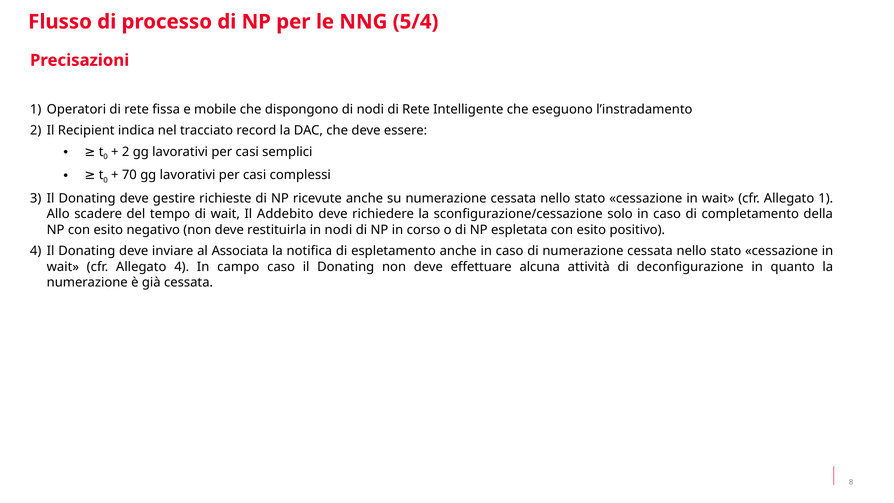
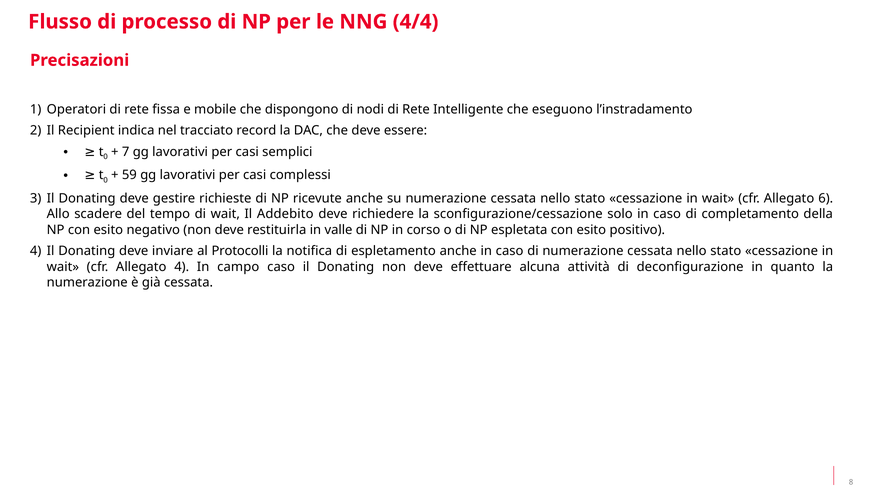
5/4: 5/4 -> 4/4
2 at (126, 152): 2 -> 7
70: 70 -> 59
Allegato 1: 1 -> 6
in nodi: nodi -> valle
Associata: Associata -> Protocolli
